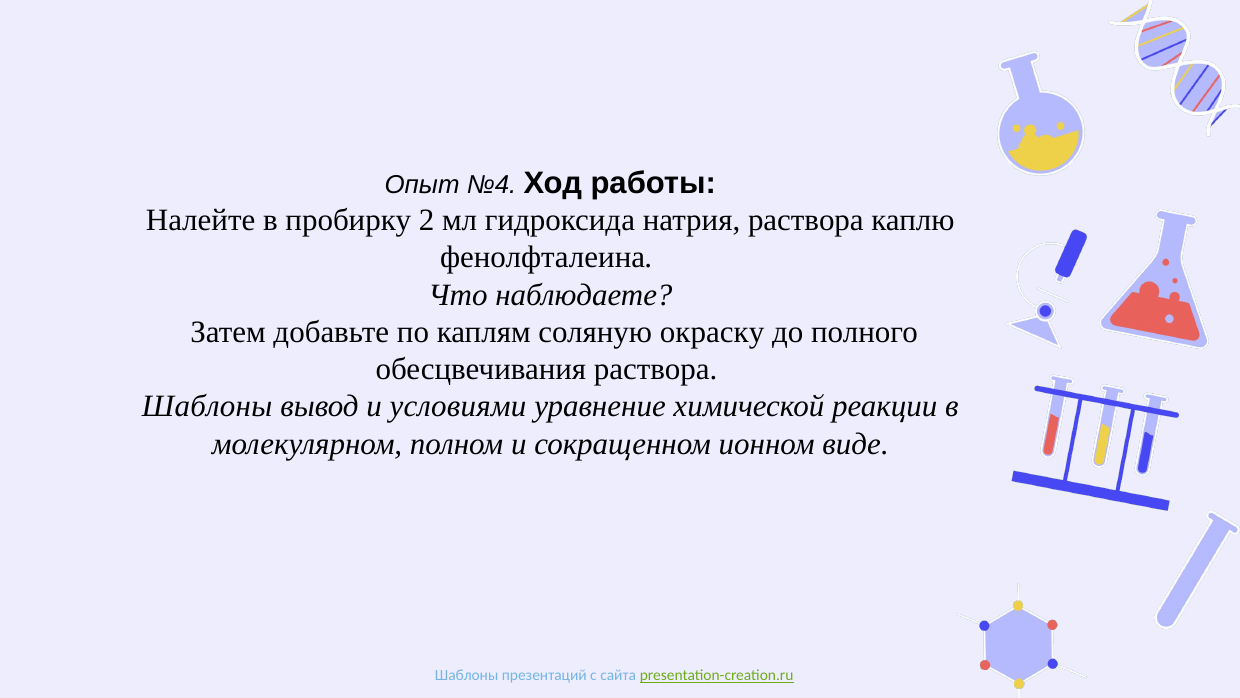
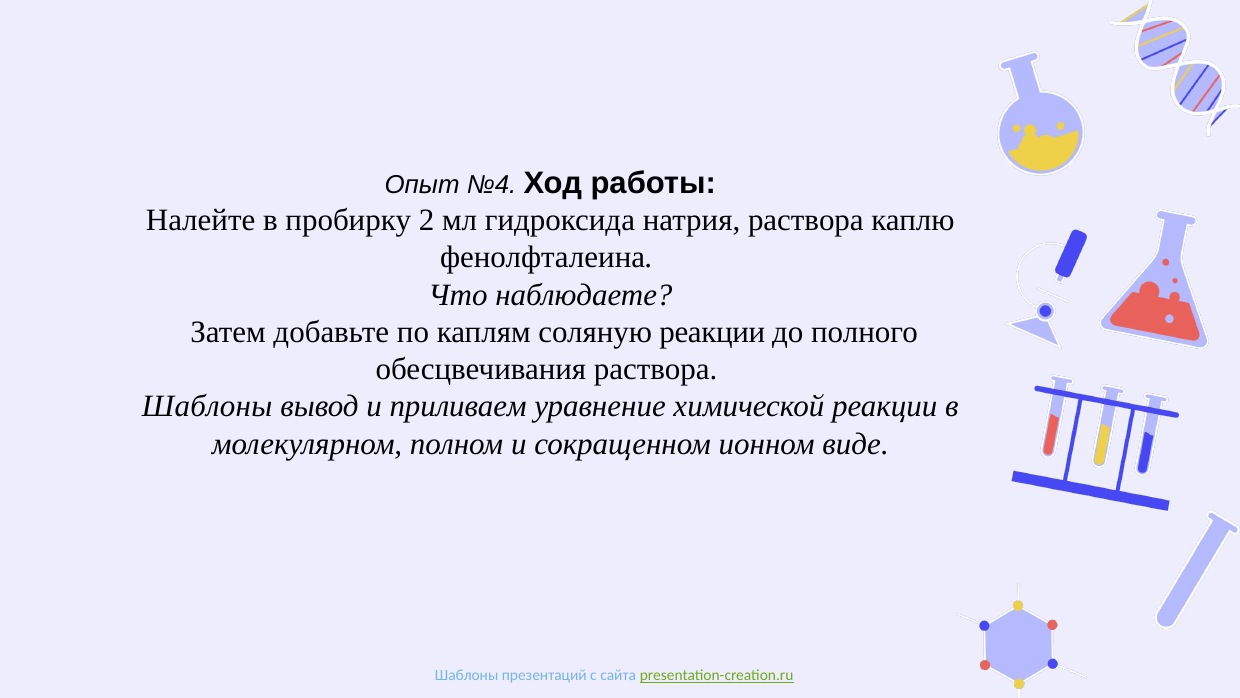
соляную окраску: окраску -> реакции
условиями: условиями -> приливаем
